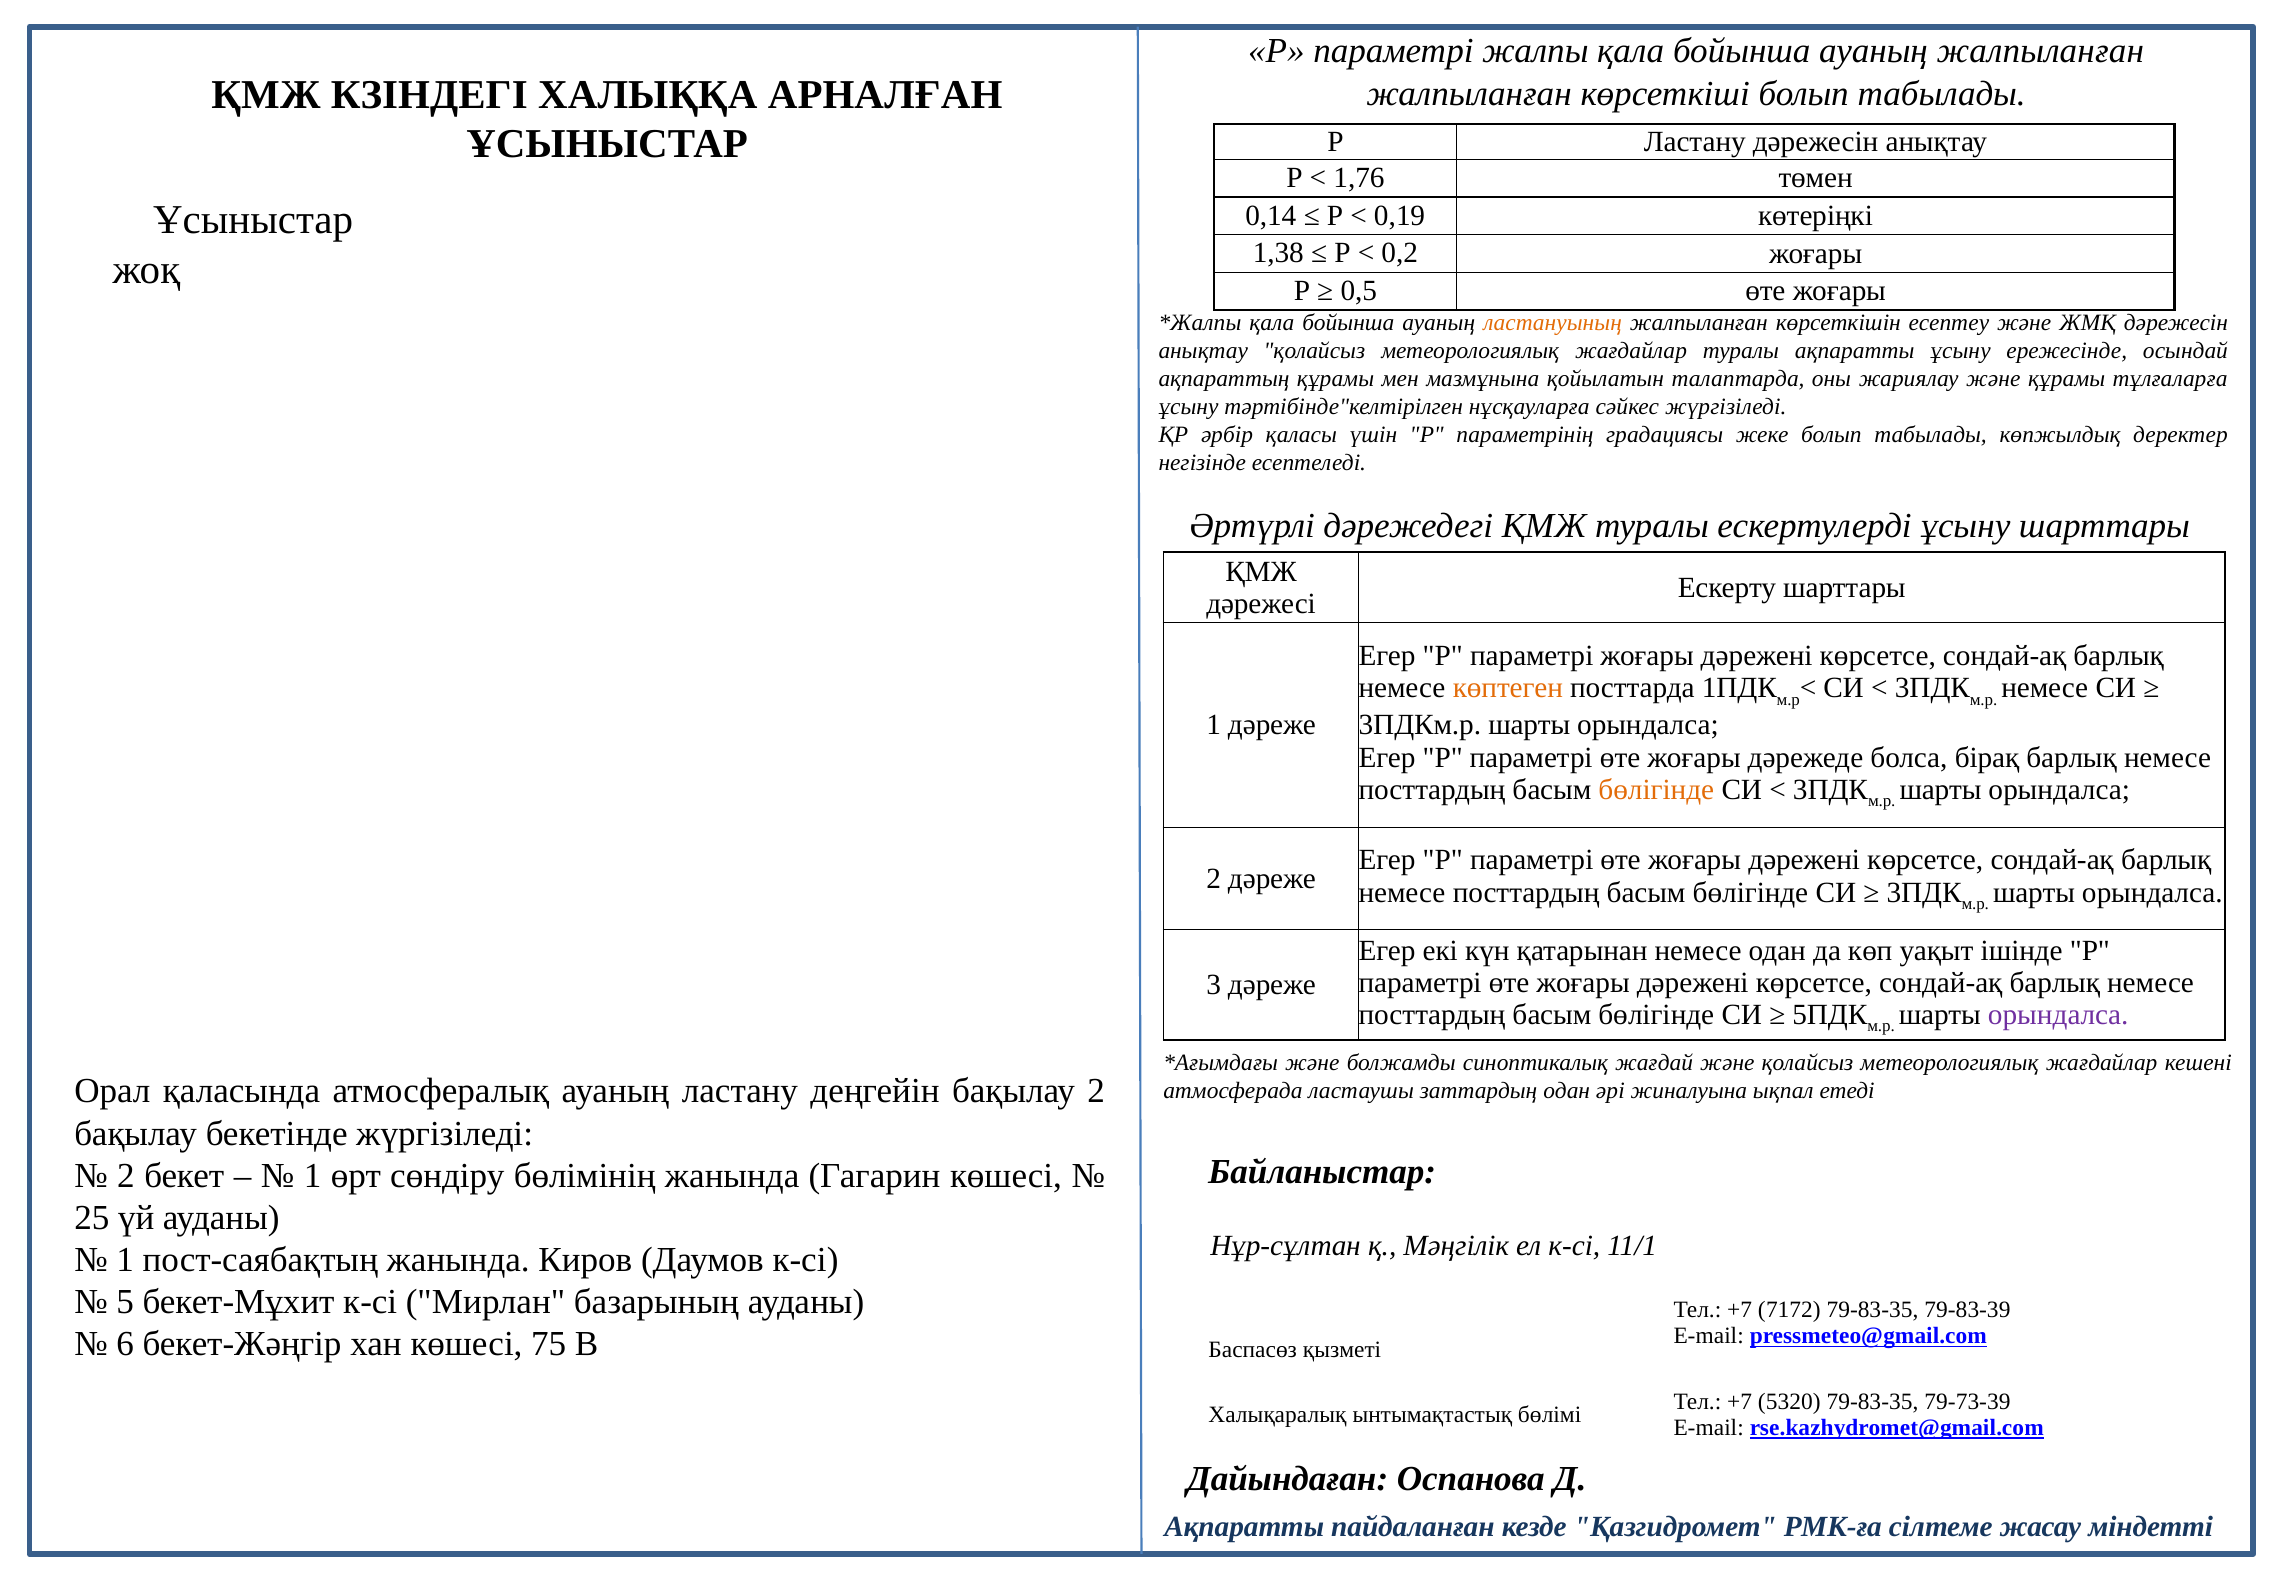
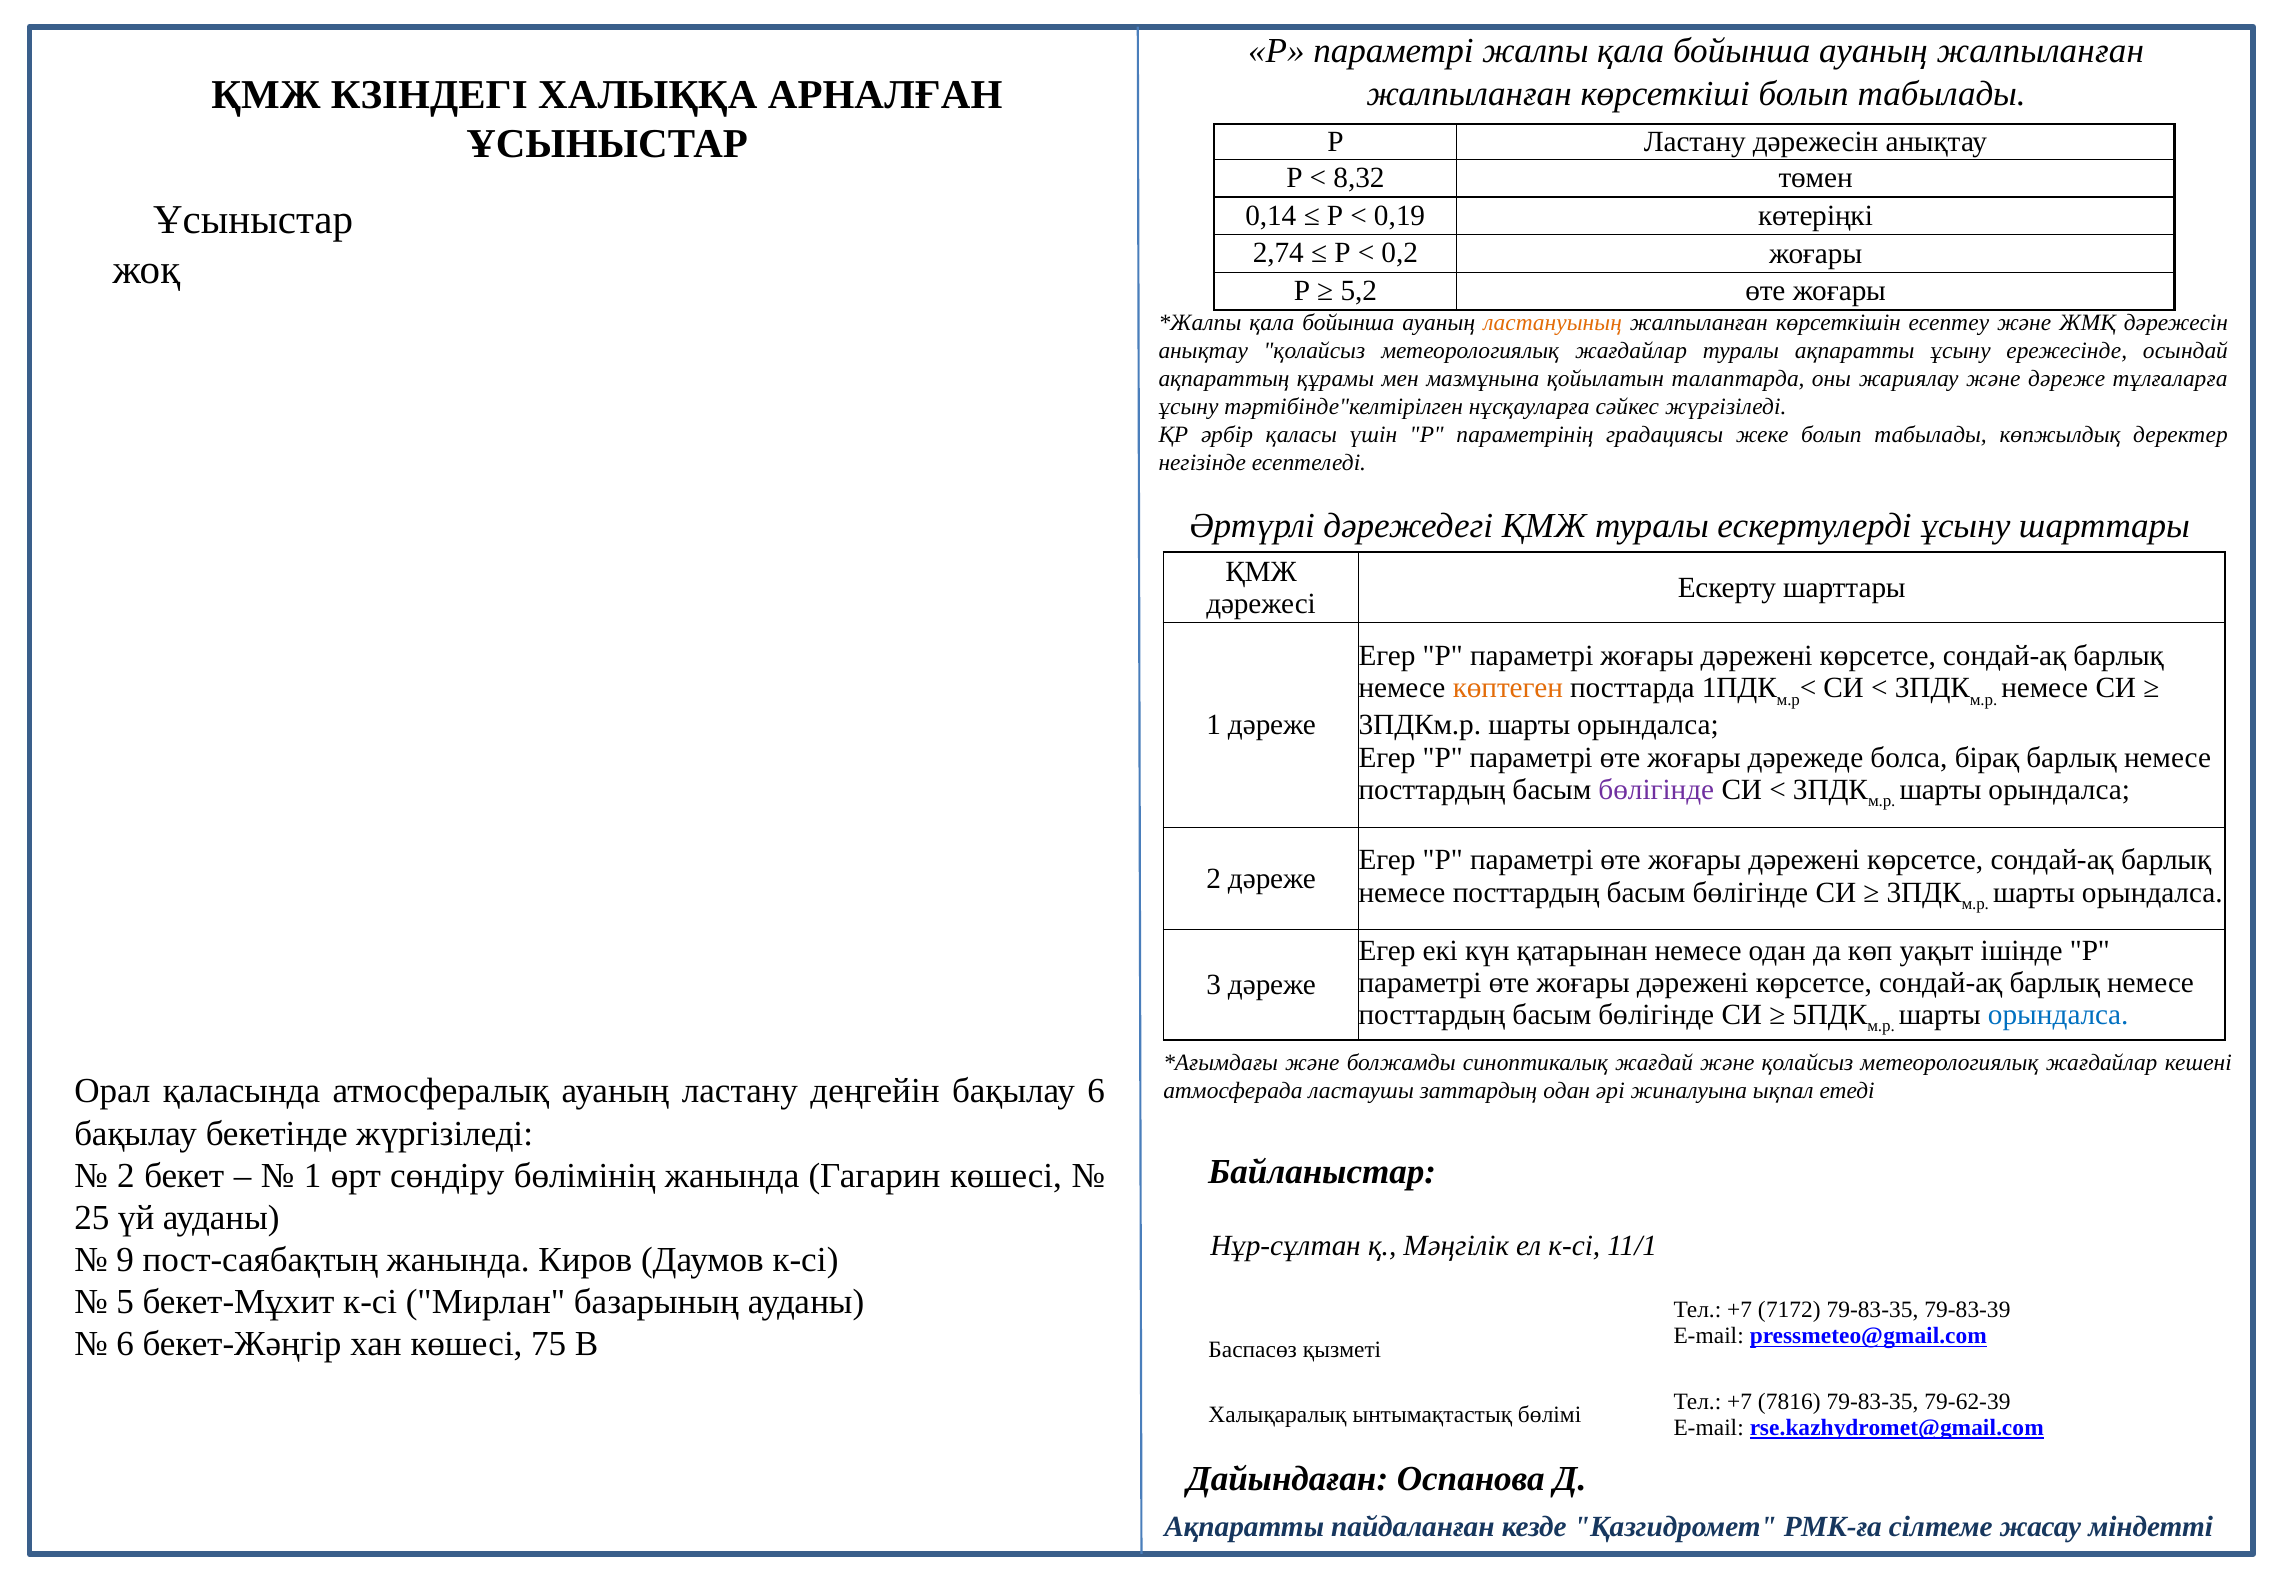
1,76: 1,76 -> 8,32
1,38: 1,38 -> 2,74
0,5: 0,5 -> 5,2
және құрамы: құрамы -> дәреже
бөлігінде at (1656, 789) colour: orange -> purple
орындалса at (2058, 1015) colour: purple -> blue
бақылау 2: 2 -> 6
1 at (125, 1260): 1 -> 9
5320: 5320 -> 7816
79-73-39: 79-73-39 -> 79-62-39
